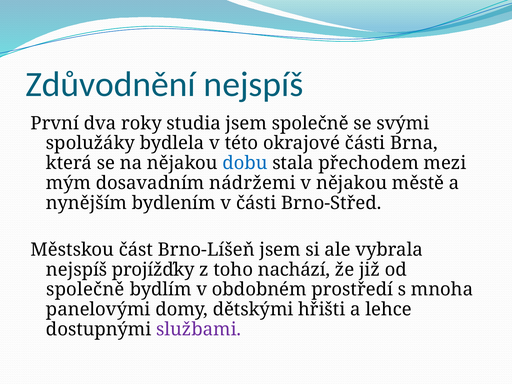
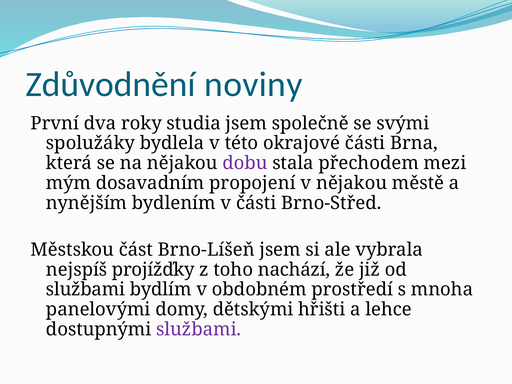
Zdůvodnění nejspíš: nejspíš -> noviny
dobu colour: blue -> purple
nádržemi: nádržemi -> propojení
společně at (85, 290): společně -> službami
